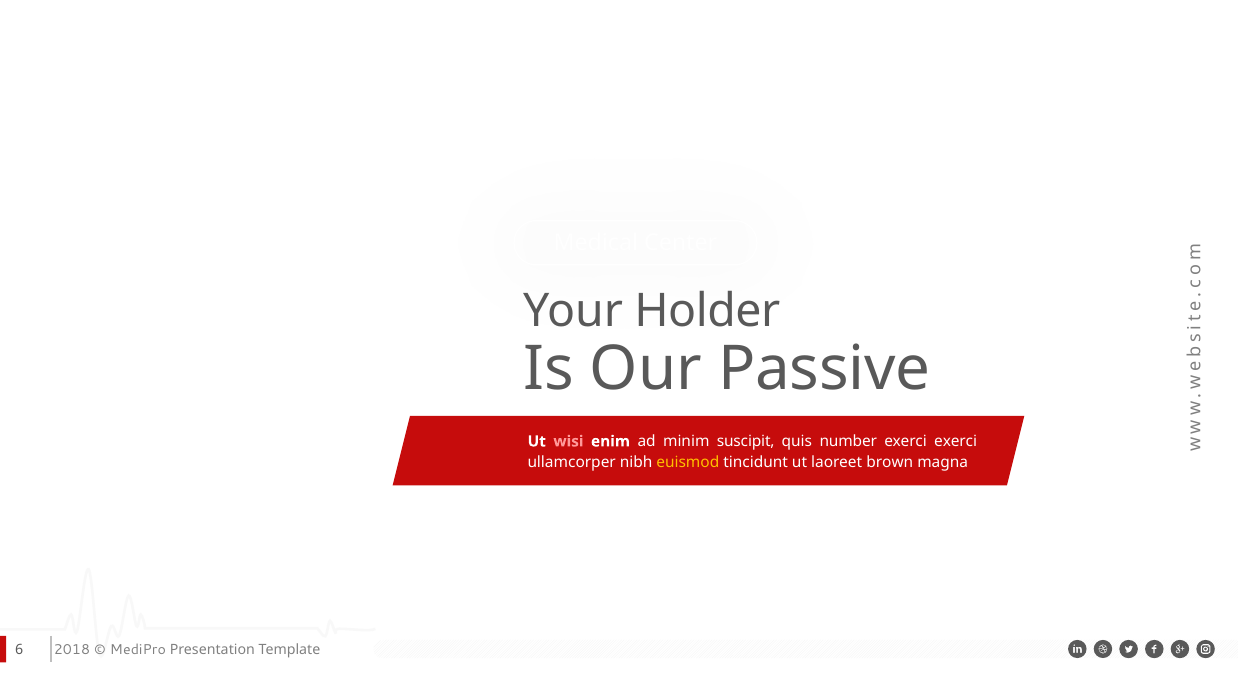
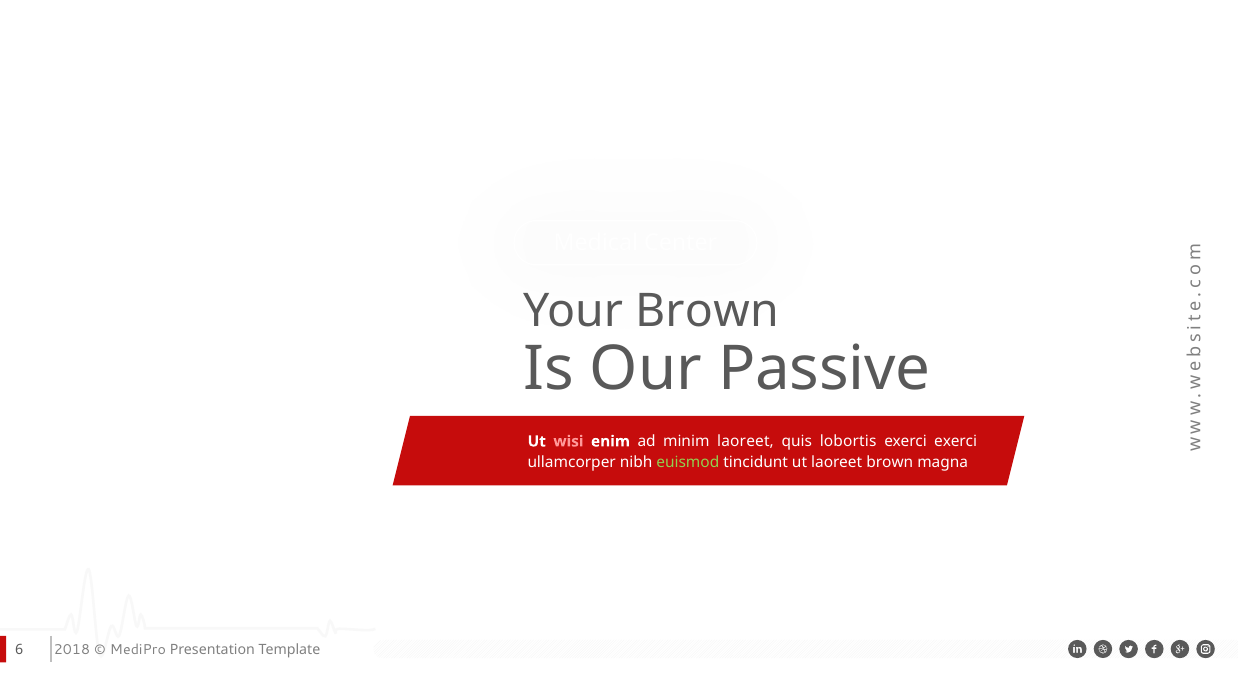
Your Holder: Holder -> Brown
minim suscipit: suscipit -> laoreet
number: number -> lobortis
euismod colour: yellow -> light green
